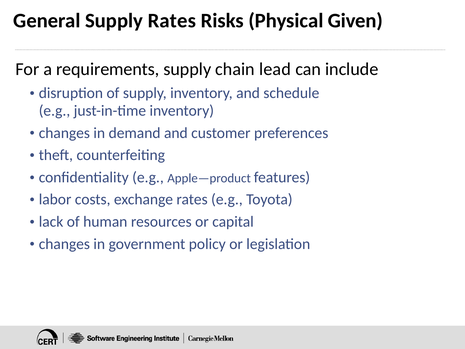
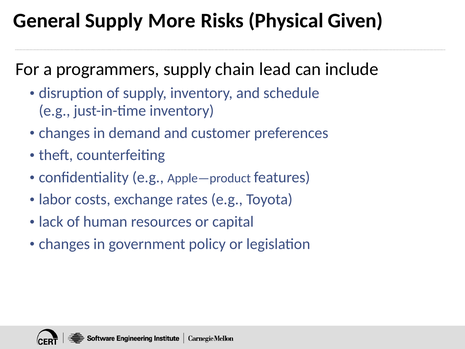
Supply Rates: Rates -> More
requirements: requirements -> programmers
